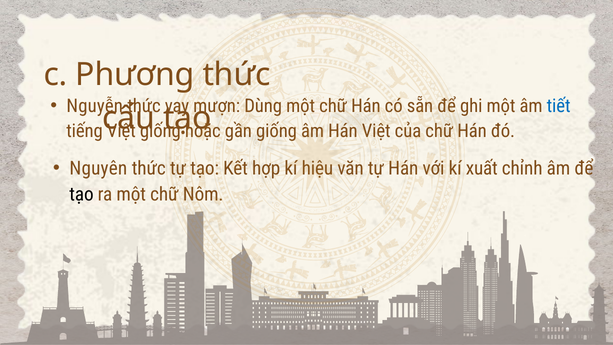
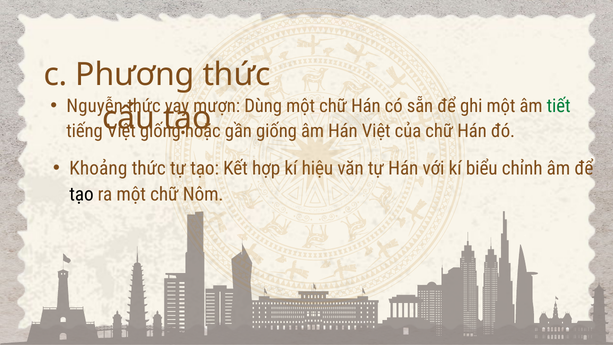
tiết colour: blue -> green
Nguyên: Nguyên -> Khoảng
xuất: xuất -> biểu
